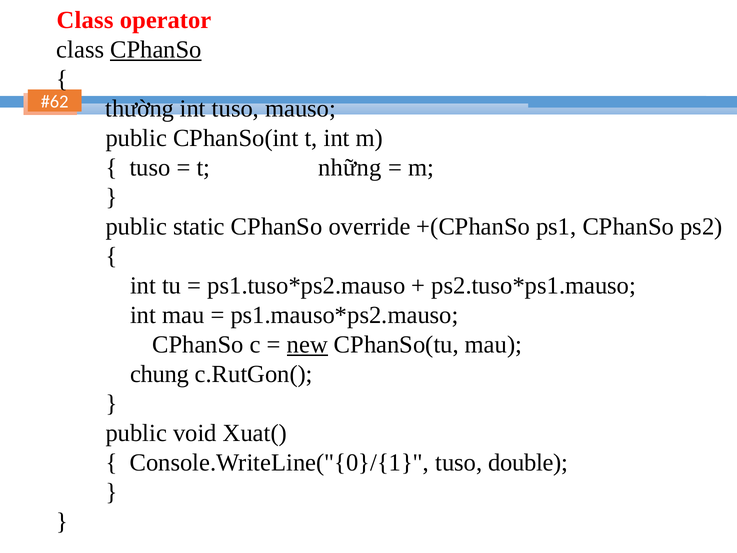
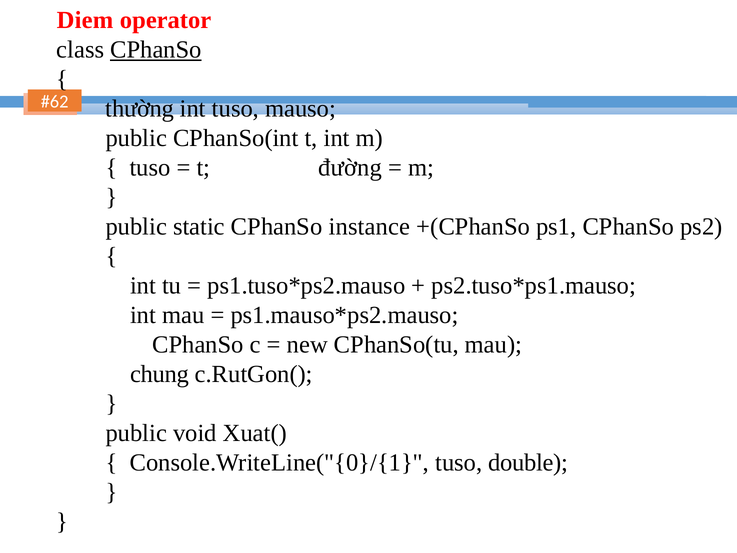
Class at (85, 20): Class -> Diem
những: những -> đường
override: override -> instance
new underline: present -> none
